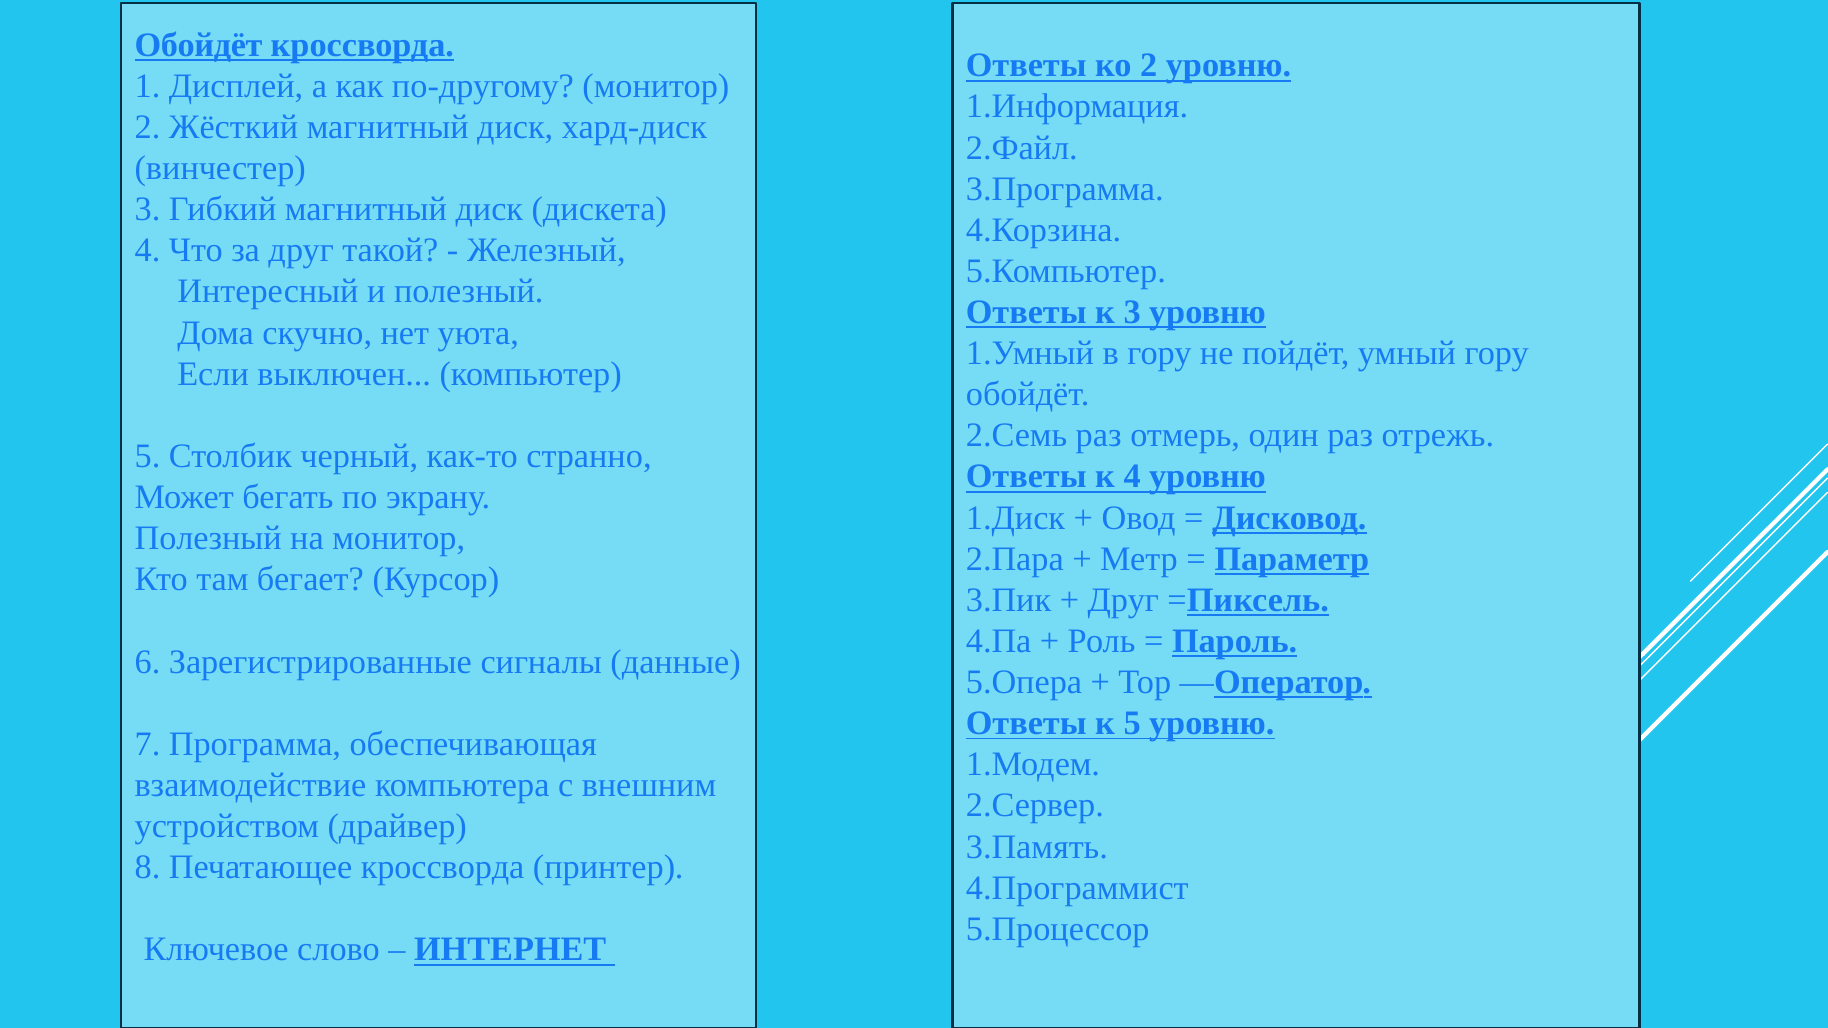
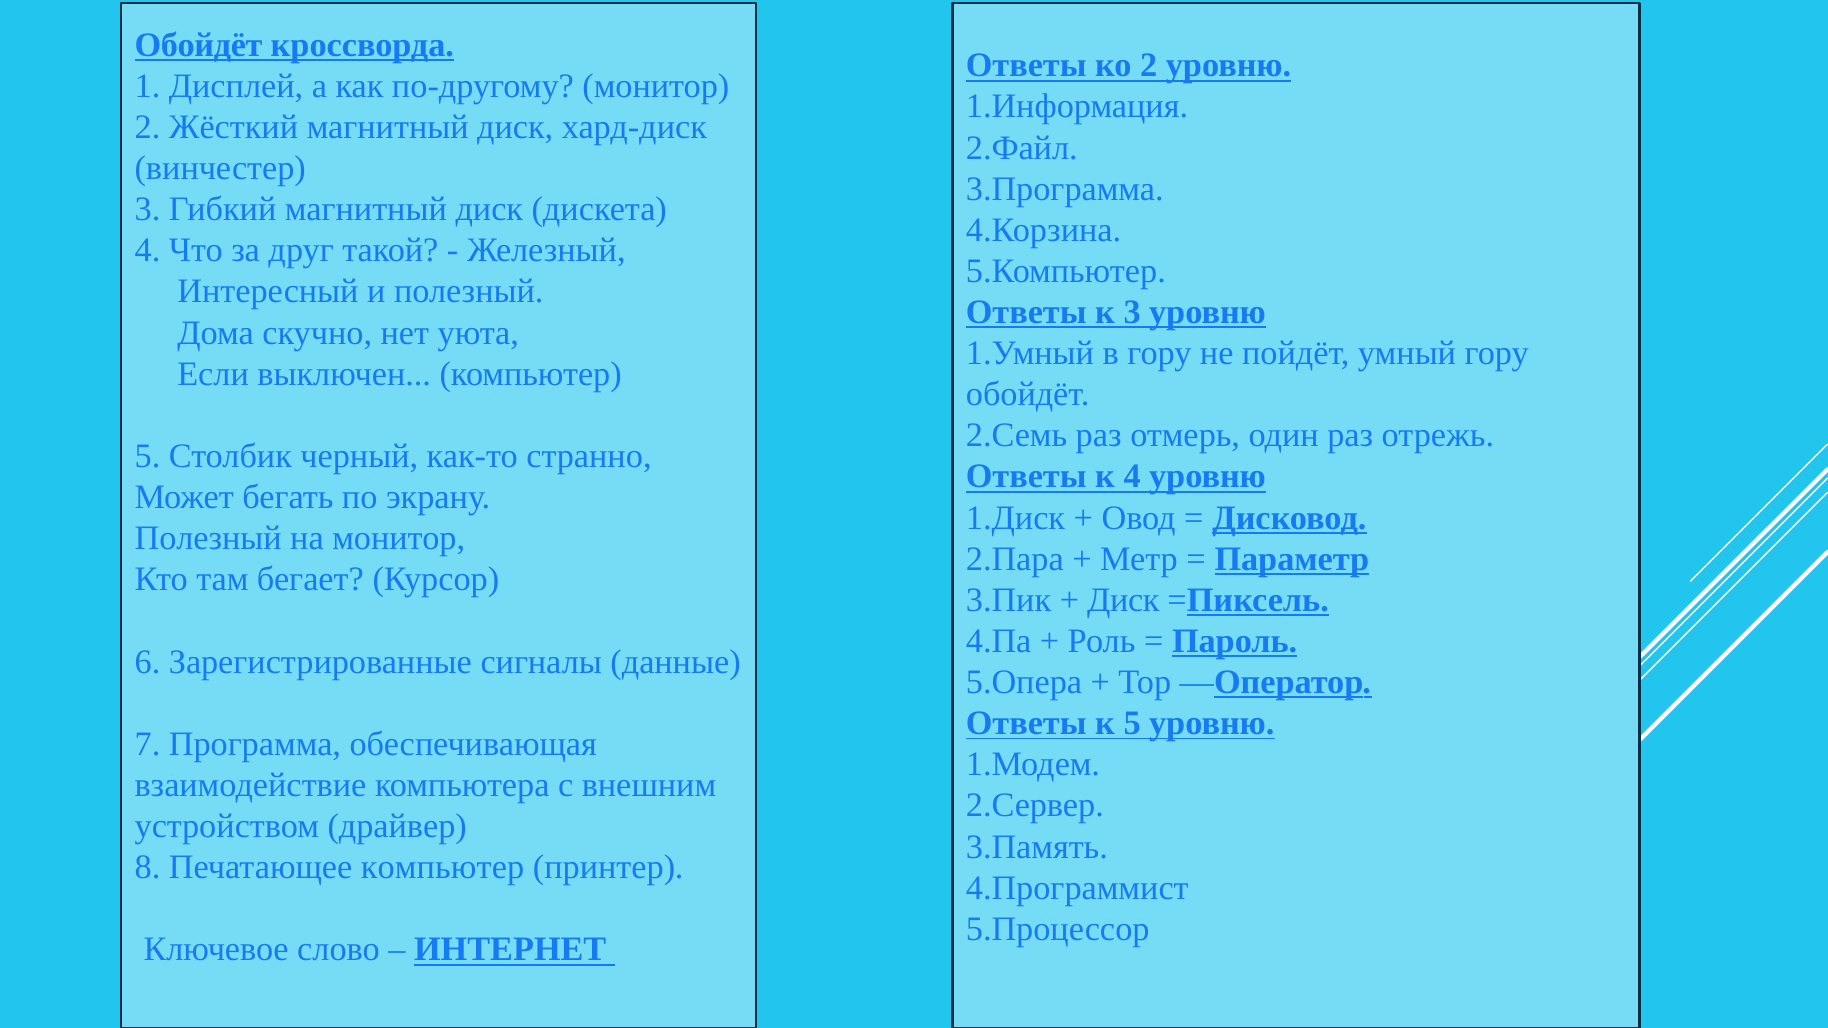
Друг at (1123, 600): Друг -> Диск
Печатающее кроссворда: кроссворда -> компьютер
